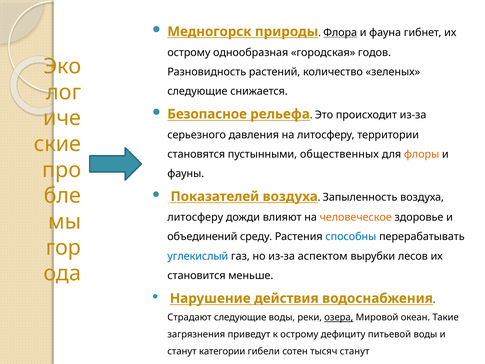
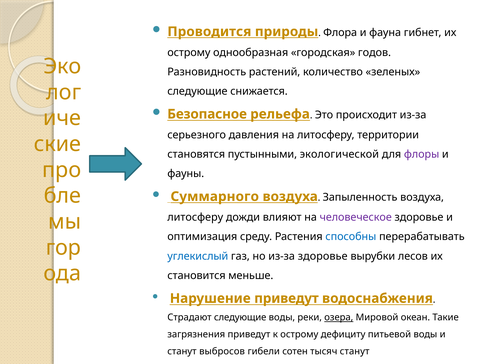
Медногорск: Медногорск -> Проводится
Флора underline: present -> none
общественных: общественных -> экологической
флоры colour: orange -> purple
Показателей: Показателей -> Суммарного
человеческое colour: orange -> purple
объединений: объединений -> оптимизация
из-за аспектом: аспектом -> здоровье
Нарушение действия: действия -> приведут
категории: категории -> выбросов
